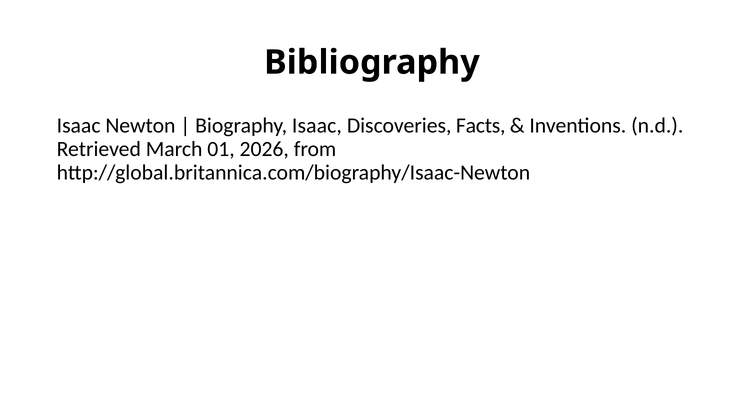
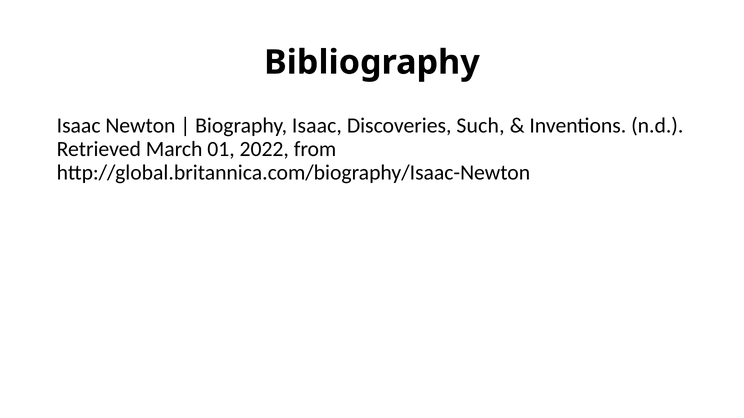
Facts: Facts -> Such
2026: 2026 -> 2022
